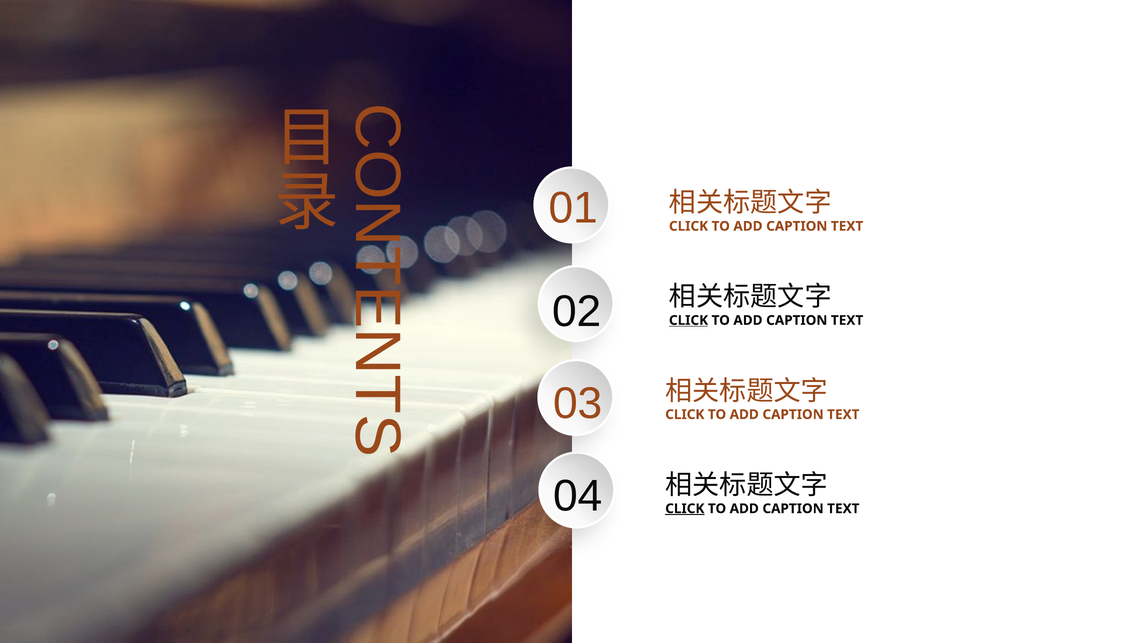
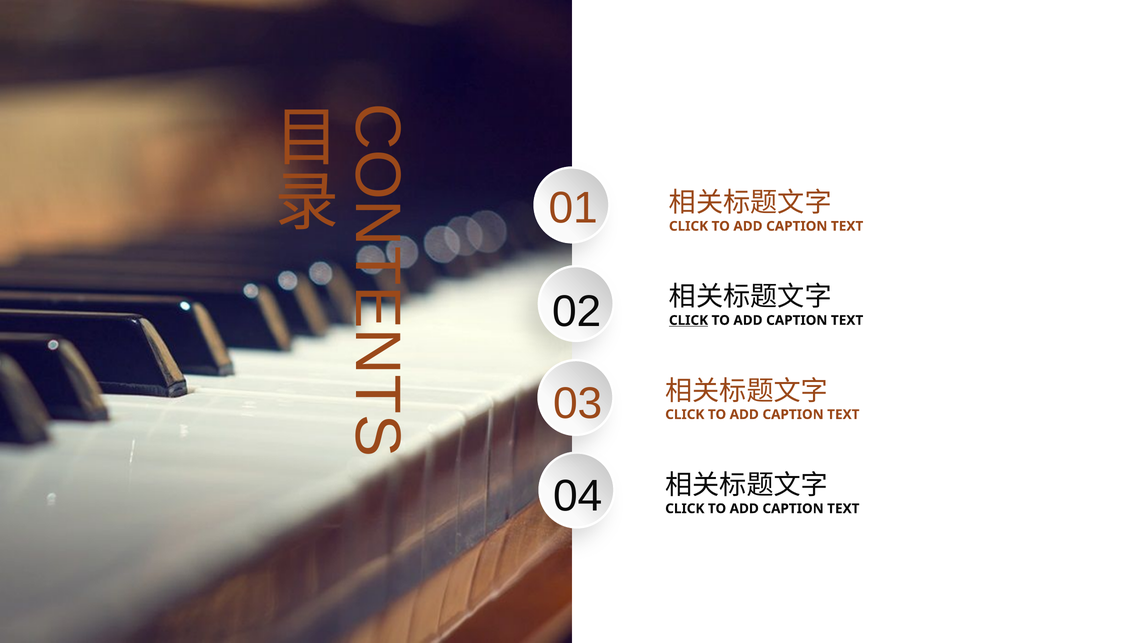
CLICK at (685, 509) underline: present -> none
